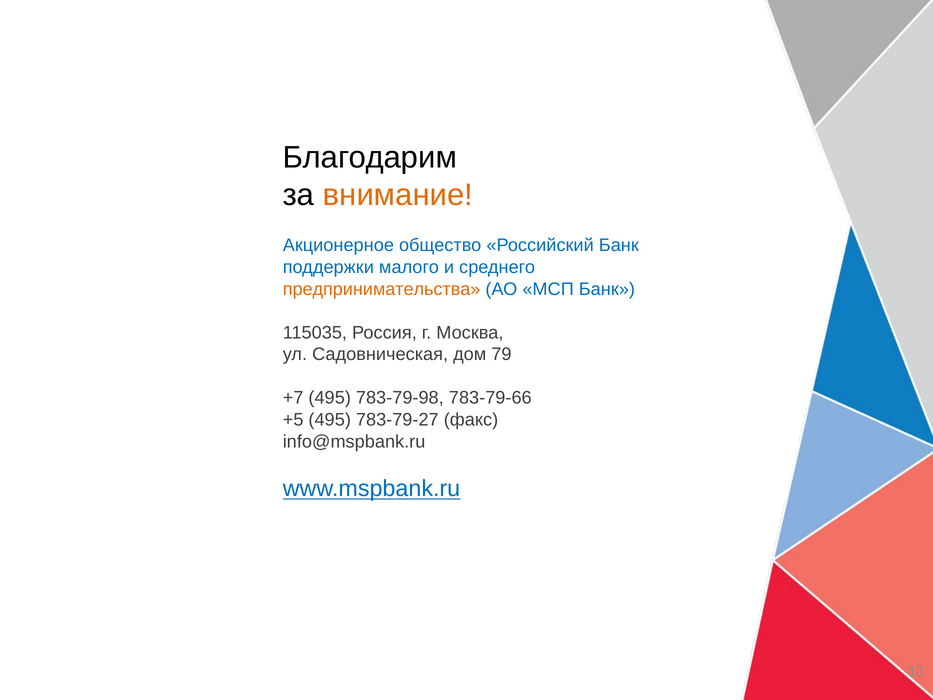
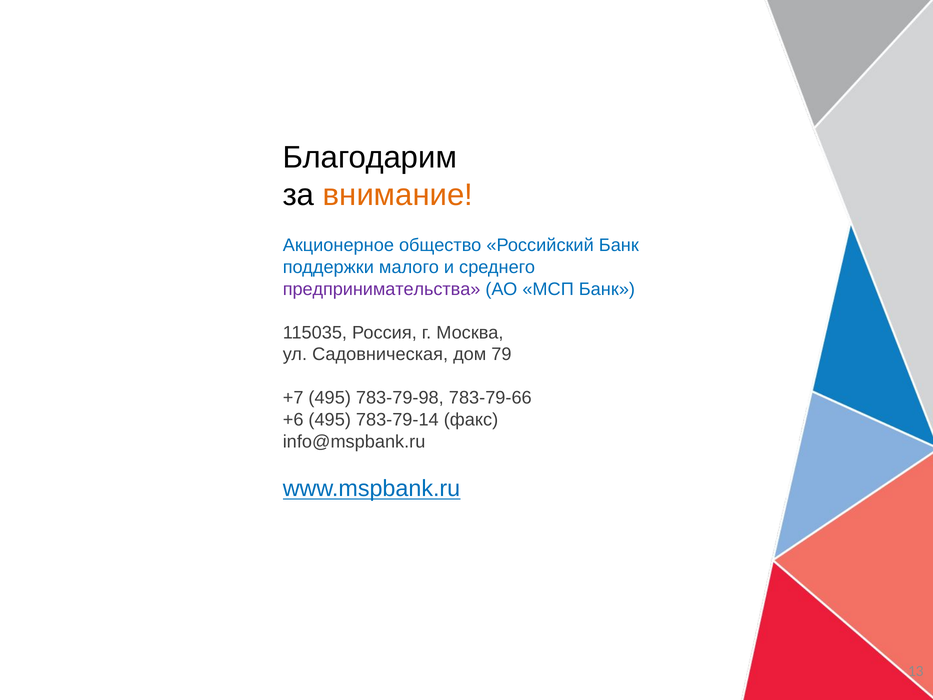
предпринимательства colour: orange -> purple
+5: +5 -> +6
783-79-27: 783-79-27 -> 783-79-14
